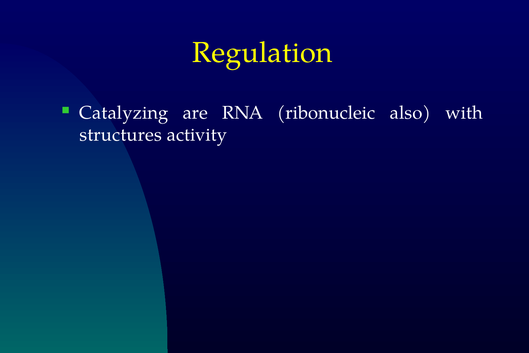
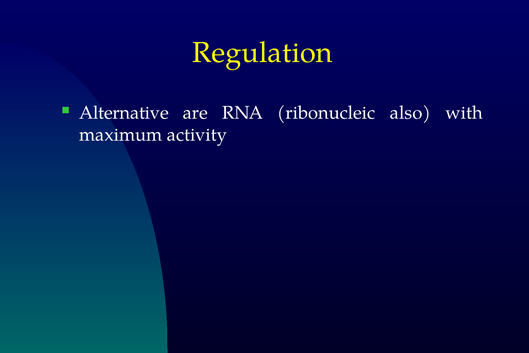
Catalyzing: Catalyzing -> Alternative
structures: structures -> maximum
